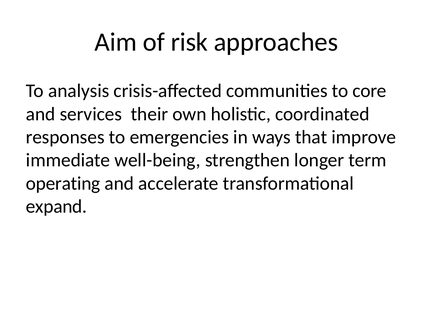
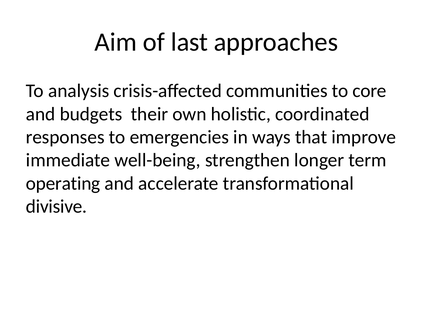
risk: risk -> last
services: services -> budgets
expand: expand -> divisive
